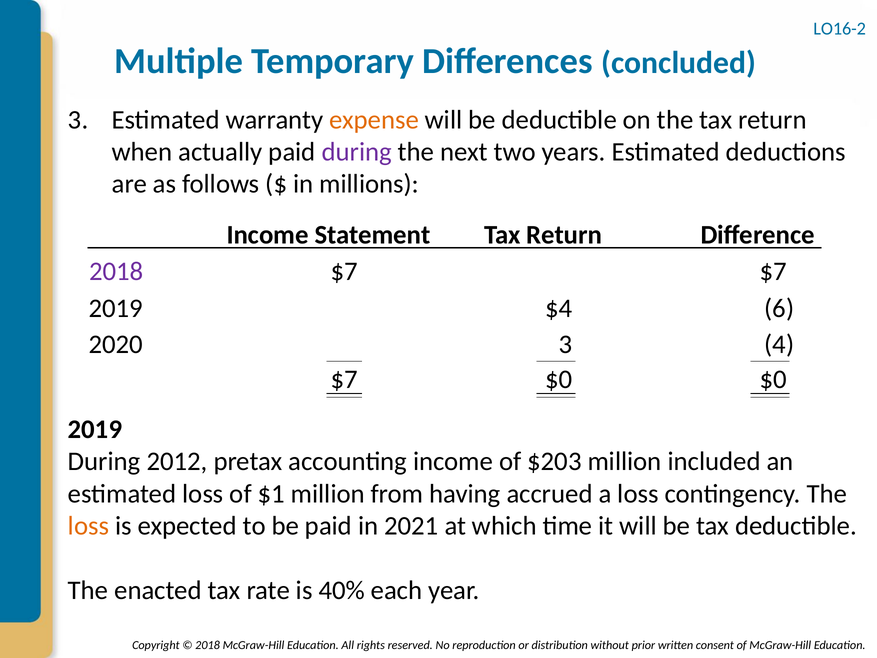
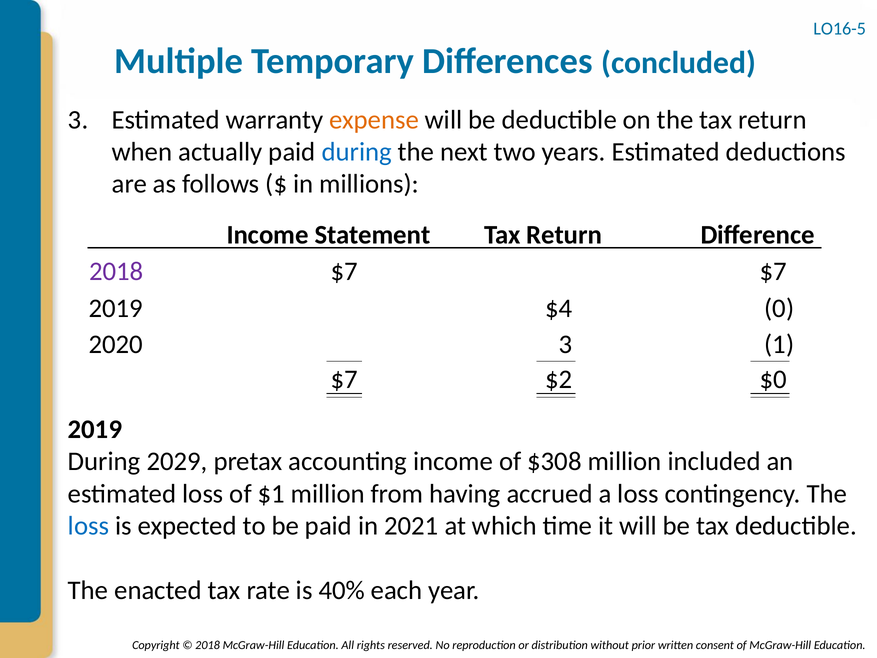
LO16-2: LO16-2 -> LO16-5
during at (357, 152) colour: purple -> blue
6: 6 -> 0
4: 4 -> 1
$7 $0: $0 -> $2
2012: 2012 -> 2029
$203: $203 -> $308
loss at (89, 526) colour: orange -> blue
